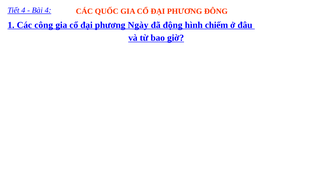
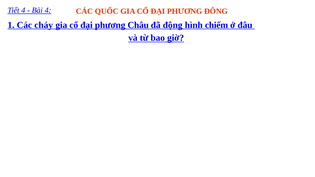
công: công -> cháy
Ngày: Ngày -> Châu
